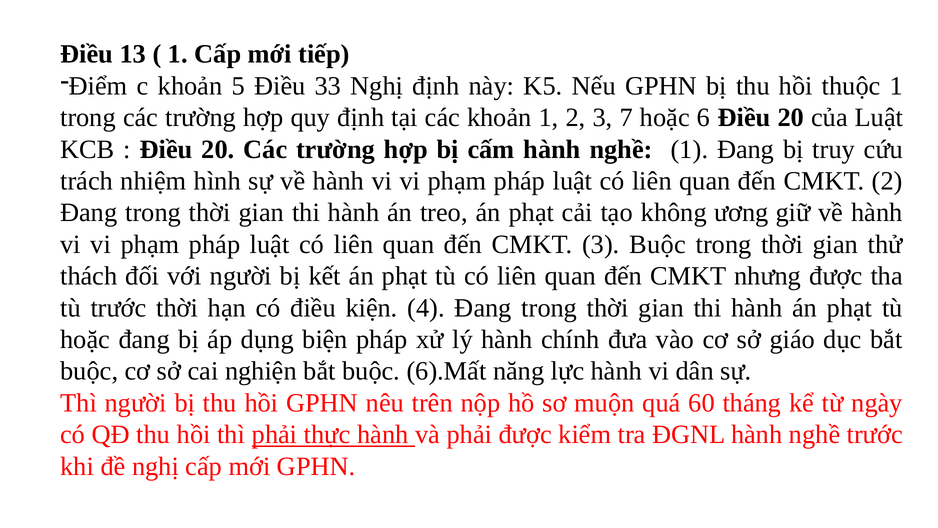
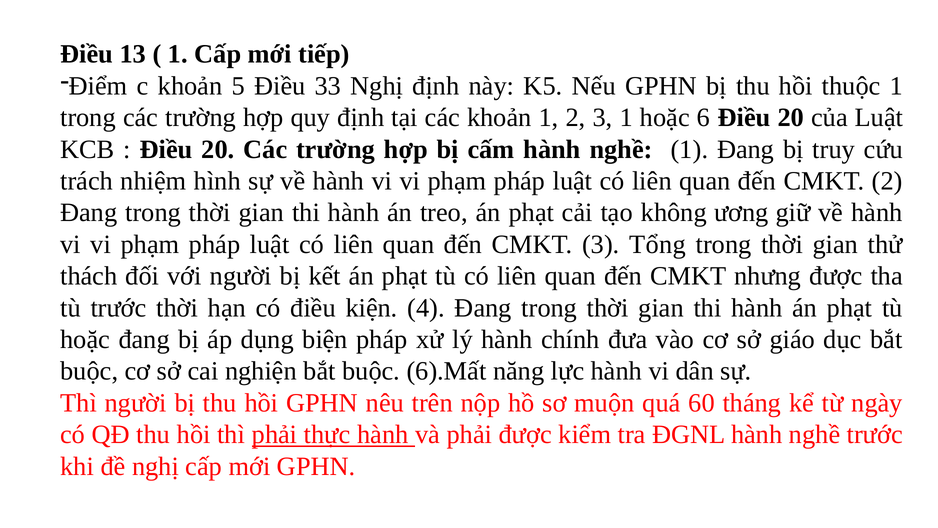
3 7: 7 -> 1
3 Buộc: Buộc -> Tổng
